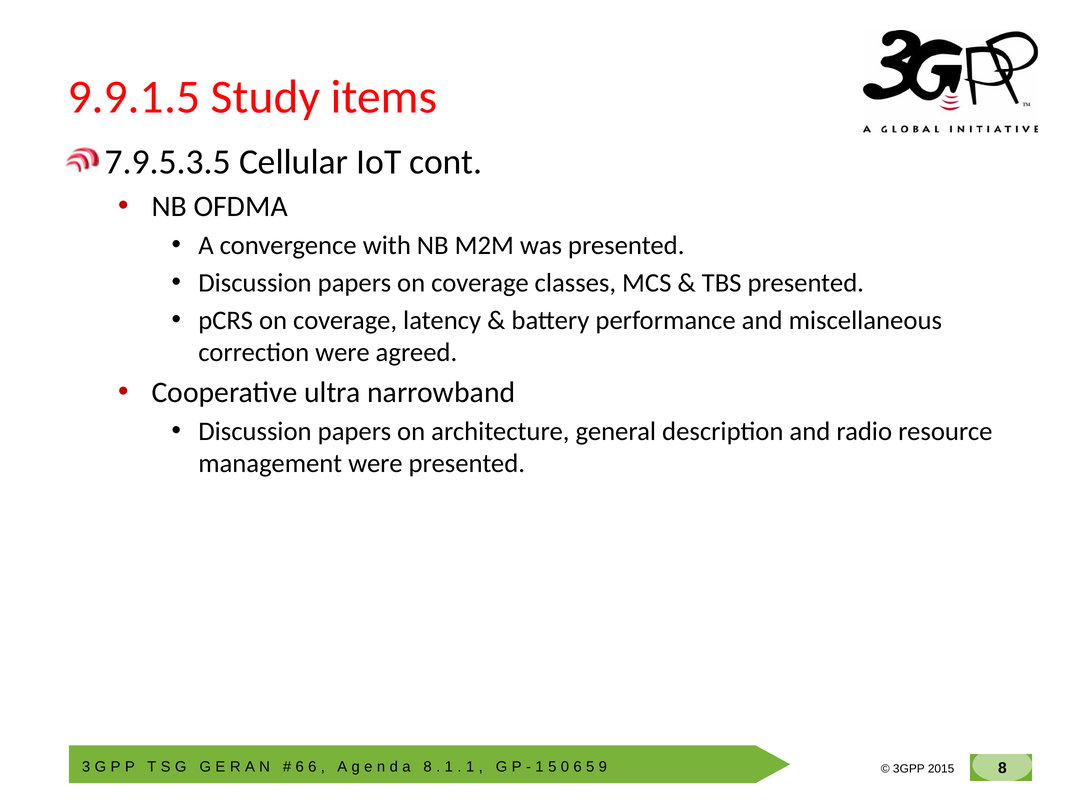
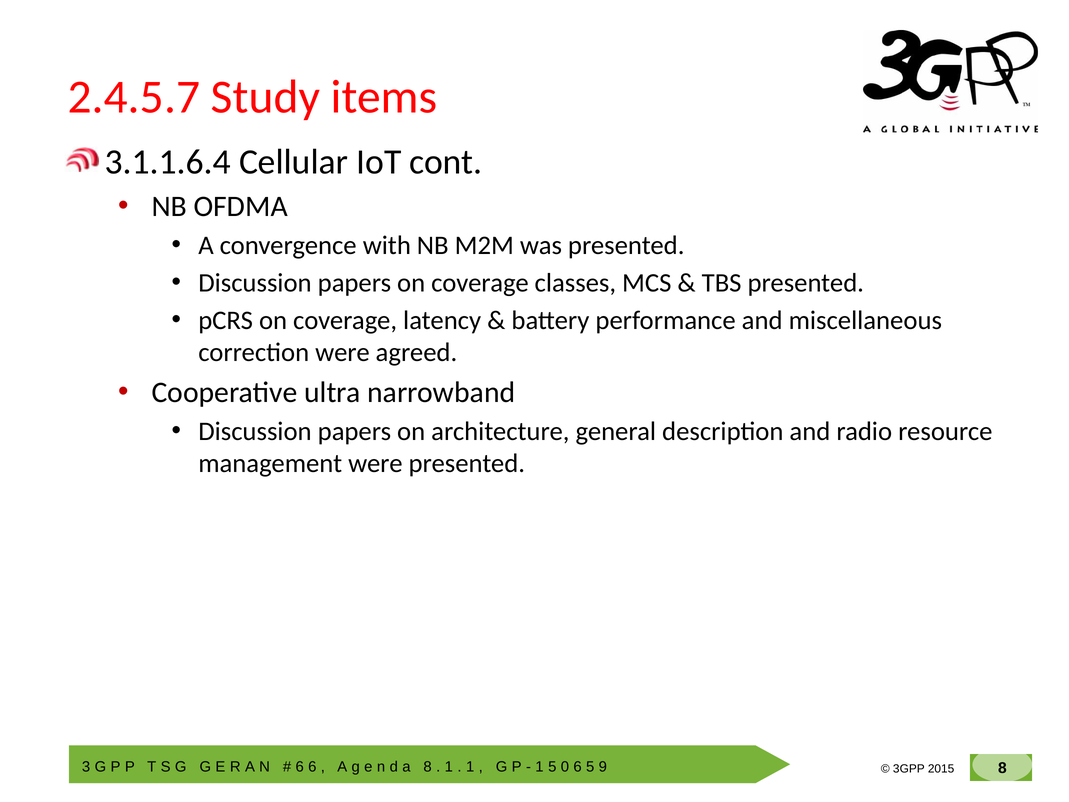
9.9.1.5: 9.9.1.5 -> 2.4.5.7
7.9.5.3.5: 7.9.5.3.5 -> 3.1.1.6.4
